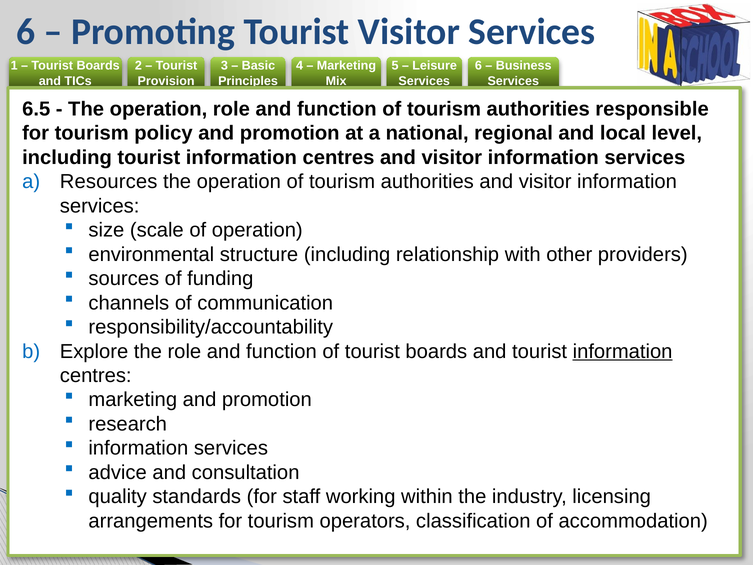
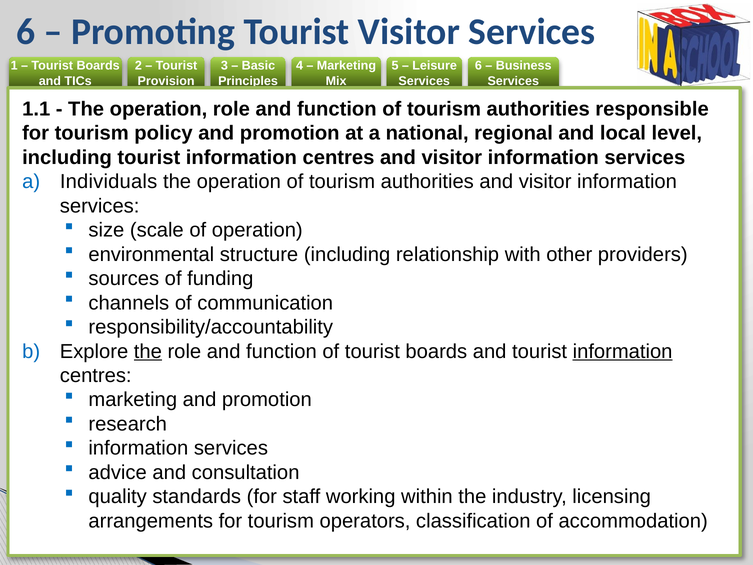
6.5: 6.5 -> 1.1
Resources: Resources -> Individuals
the at (148, 351) underline: none -> present
